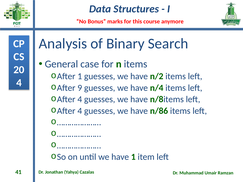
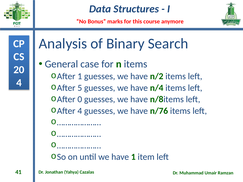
9: 9 -> 5
4 at (80, 99): 4 -> 0
n/86: n/86 -> n/76
